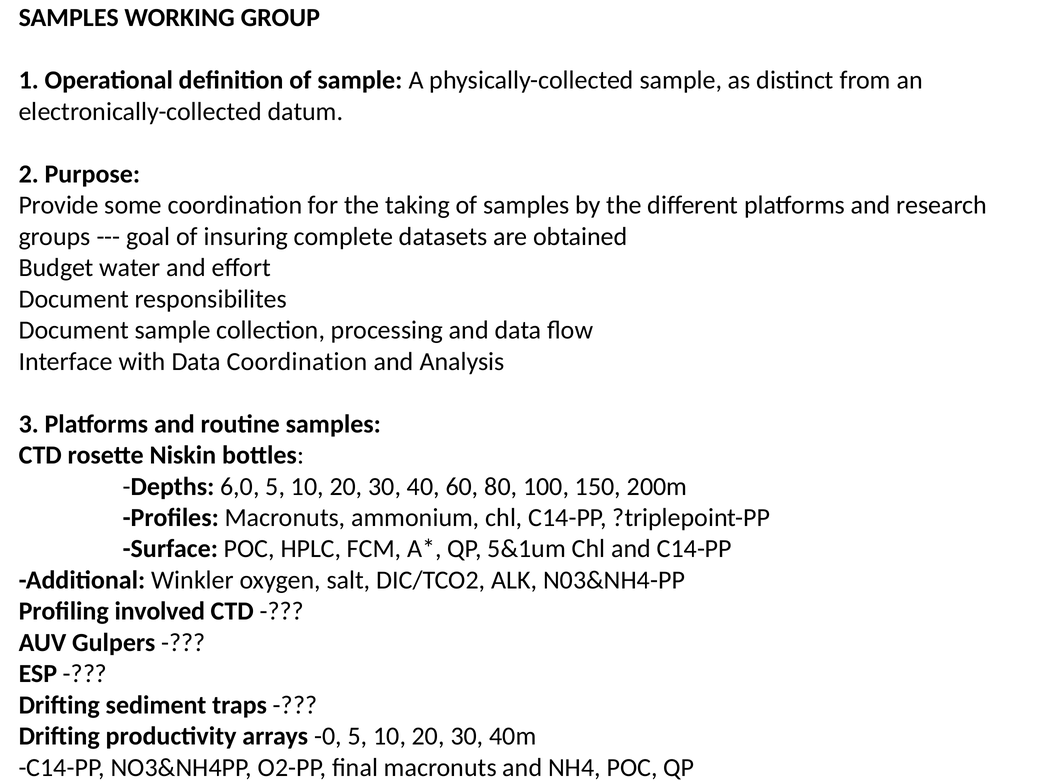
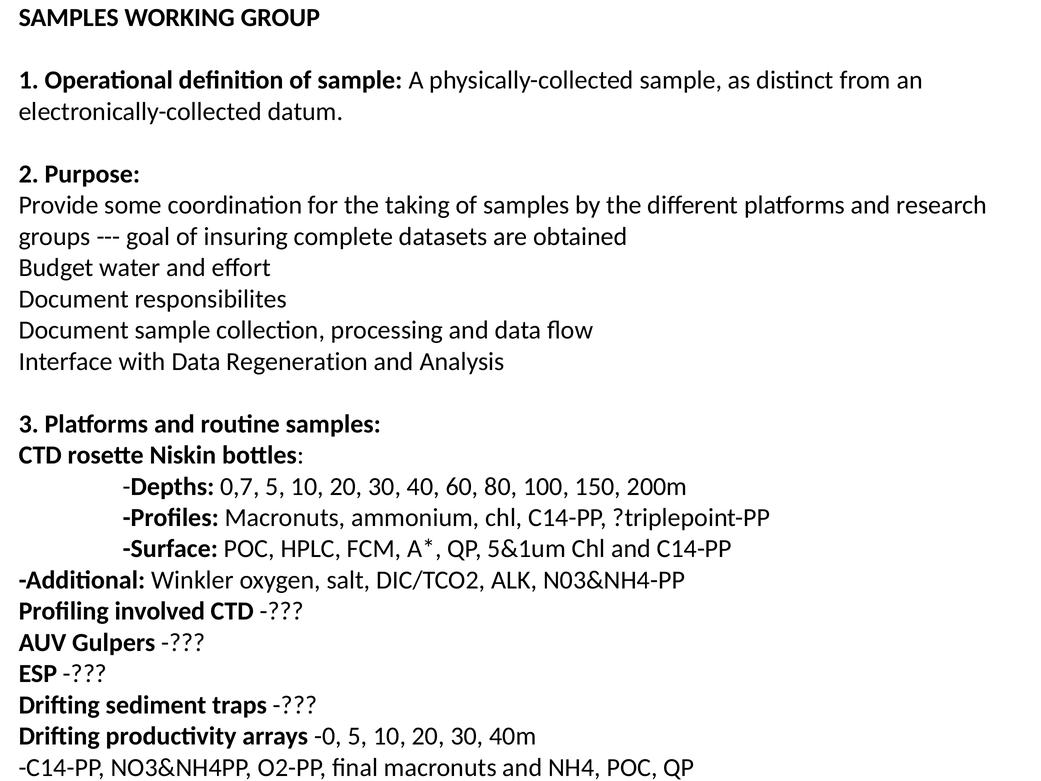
Data Coordination: Coordination -> Regeneration
6,0: 6,0 -> 0,7
